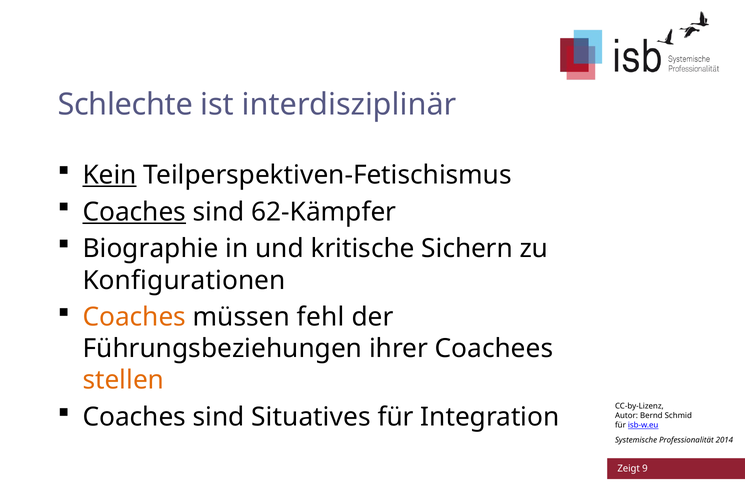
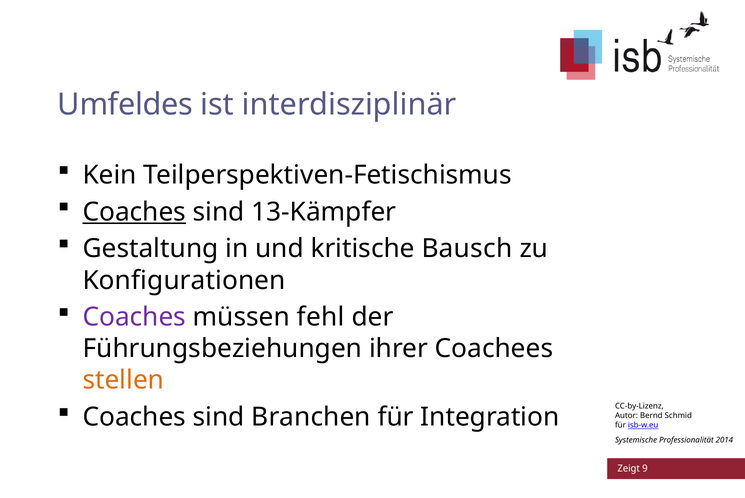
Schlechte: Schlechte -> Umfeldes
Kein underline: present -> none
62-Kämpfer: 62-Kämpfer -> 13-Kämpfer
Biographie: Biographie -> Gestaltung
Sichern: Sichern -> Bausch
Coaches at (134, 317) colour: orange -> purple
Situatives: Situatives -> Branchen
